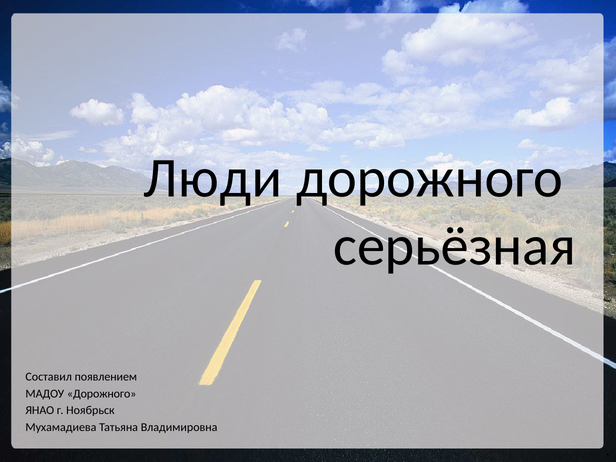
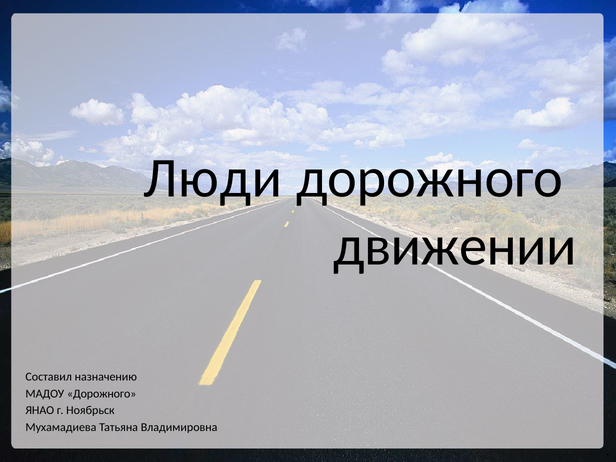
серьёзная: серьёзная -> движении
появлением: появлением -> назначению
